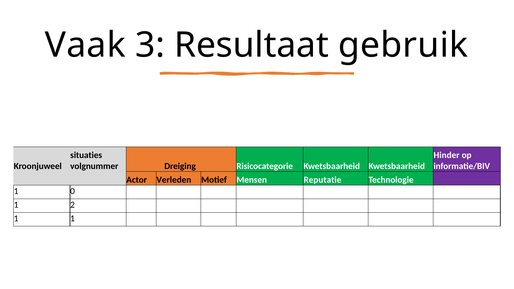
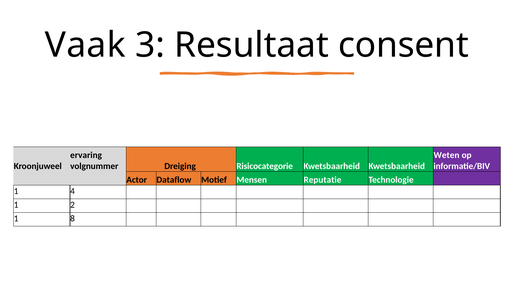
gebruik: gebruik -> consent
situaties: situaties -> ervaring
Hinder: Hinder -> Weten
Verleden: Verleden -> Dataflow
0: 0 -> 4
1 1: 1 -> 8
